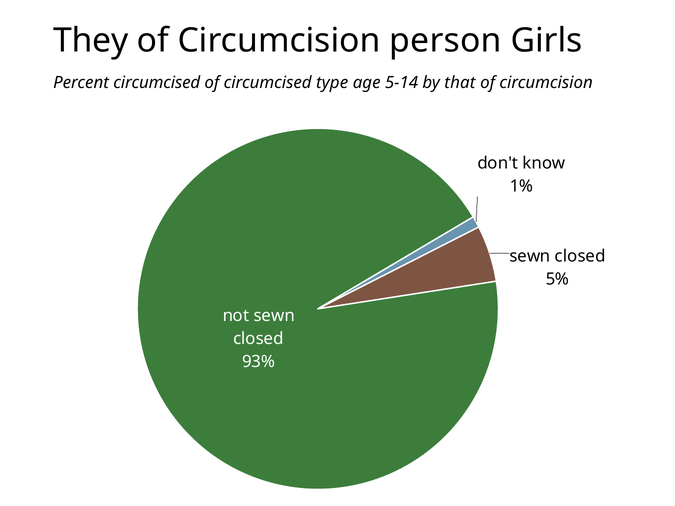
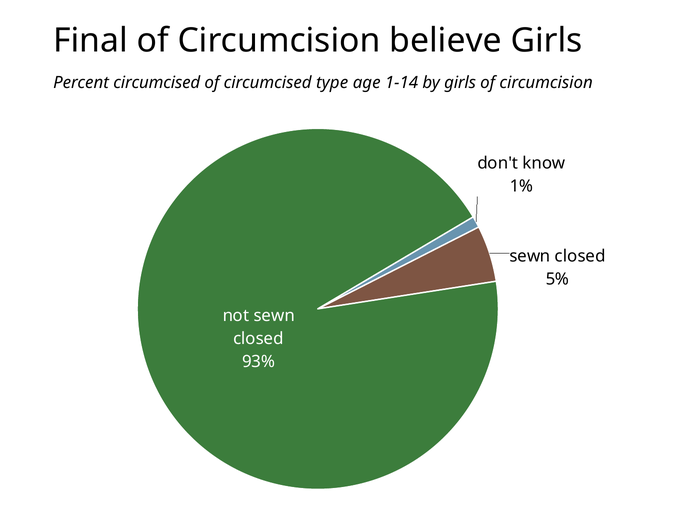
They: They -> Final
person: person -> believe
5-14: 5-14 -> 1-14
by that: that -> girls
